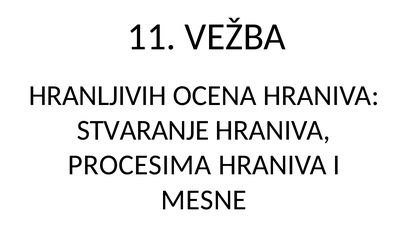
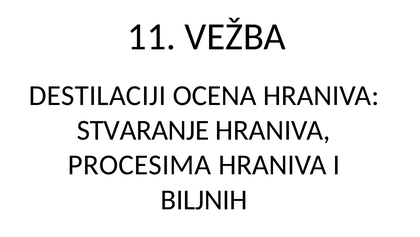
HRANLJIVIH: HRANLJIVIH -> DESTILACIJI
MESNE: MESNE -> BILJNIH
